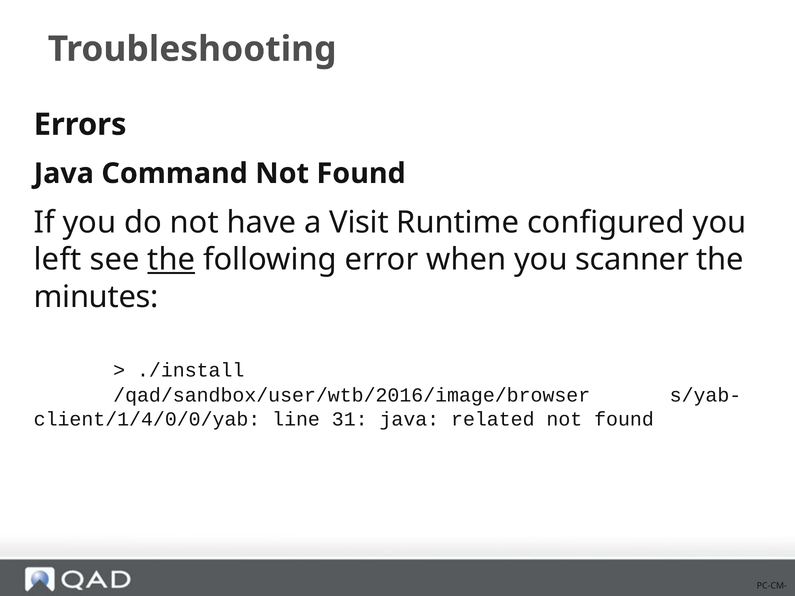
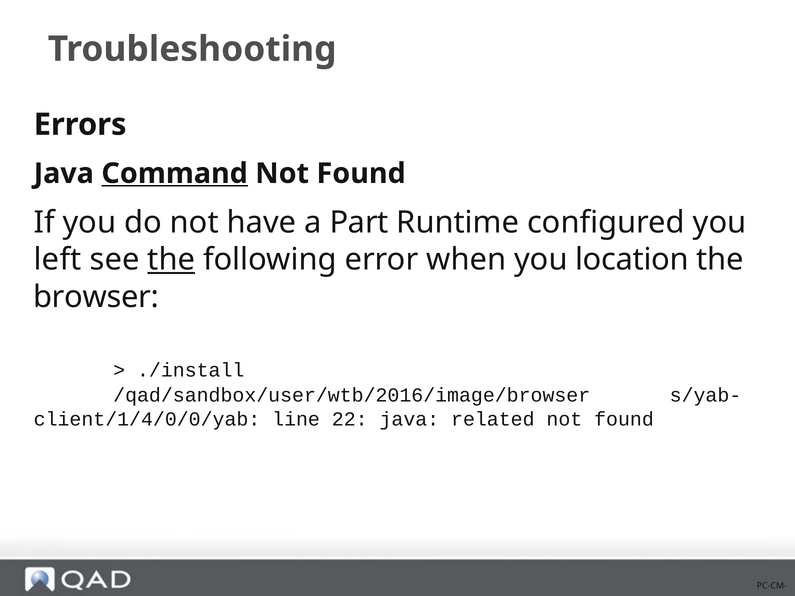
Command underline: none -> present
Visit: Visit -> Part
scanner: scanner -> location
minutes: minutes -> browser
31: 31 -> 22
